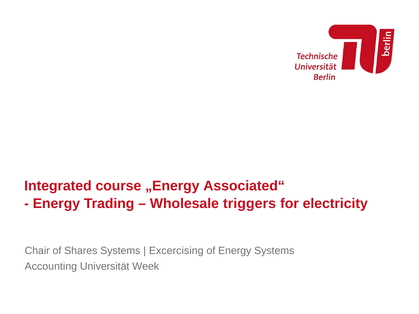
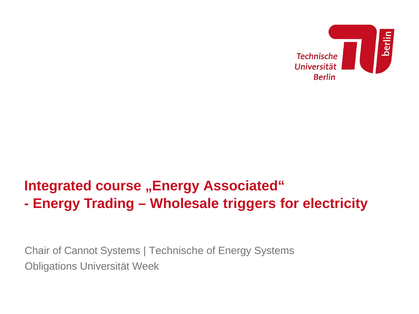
Shares: Shares -> Cannot
Excercising: Excercising -> Technische
Accounting: Accounting -> Obligations
